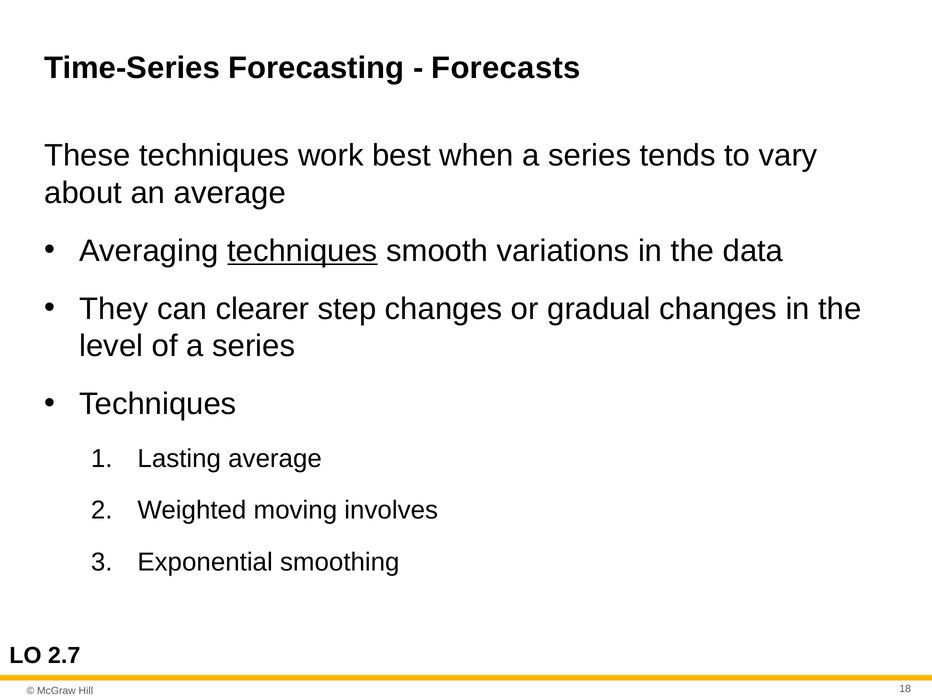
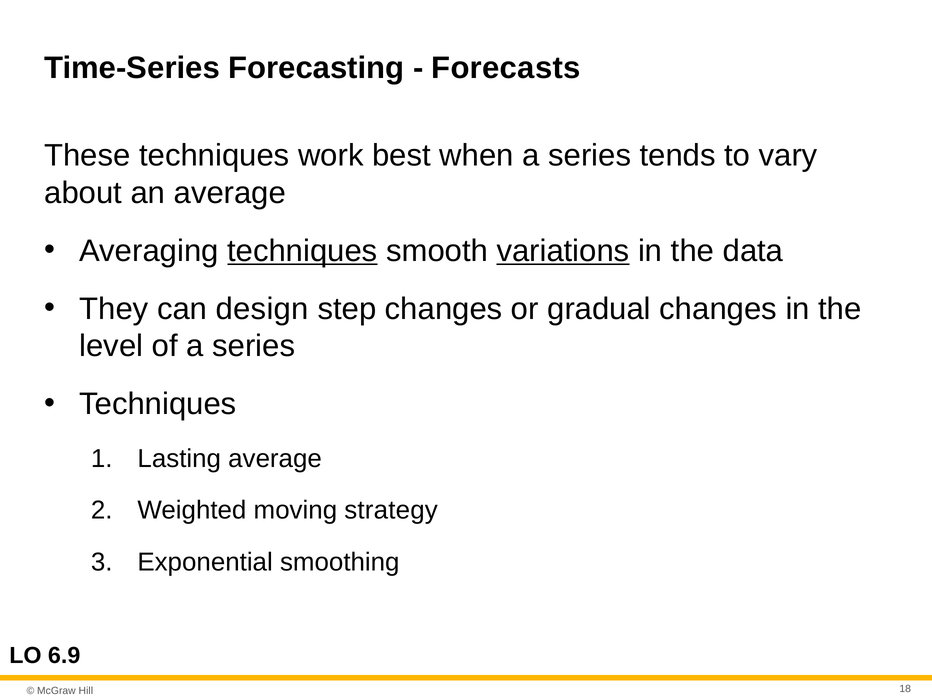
variations underline: none -> present
clearer: clearer -> design
involves: involves -> strategy
2.7: 2.7 -> 6.9
